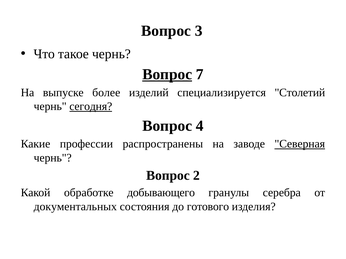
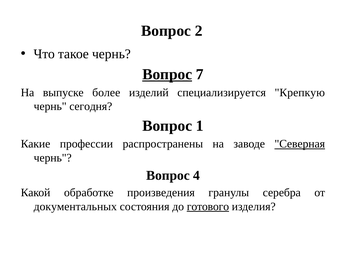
3: 3 -> 2
Столетий: Столетий -> Крепкую
сегодня underline: present -> none
4: 4 -> 1
2: 2 -> 4
добывающего: добывающего -> произведения
готового underline: none -> present
